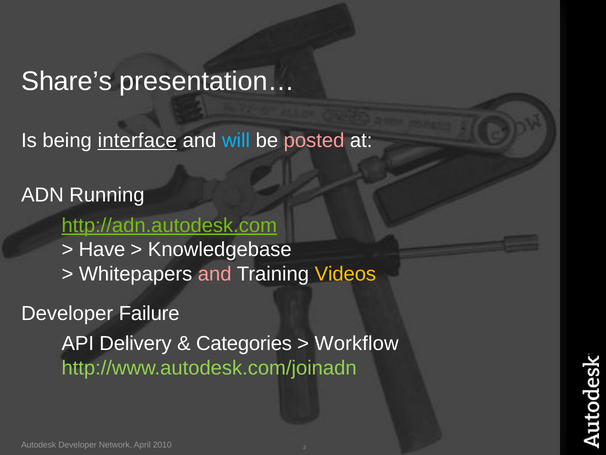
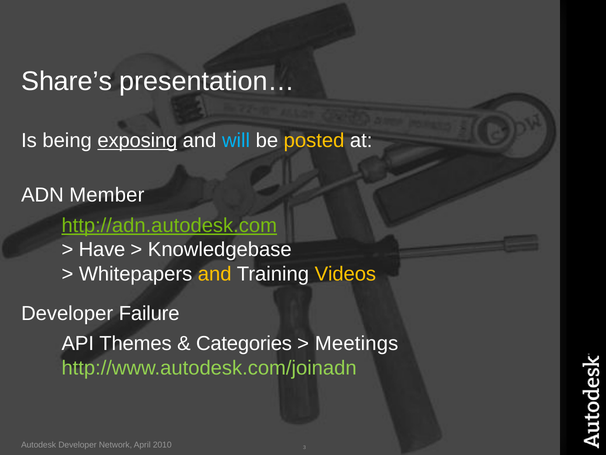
interface: interface -> exposing
posted colour: pink -> yellow
Running: Running -> Member
and at (215, 274) colour: pink -> yellow
Delivery: Delivery -> Themes
Workflow: Workflow -> Meetings
